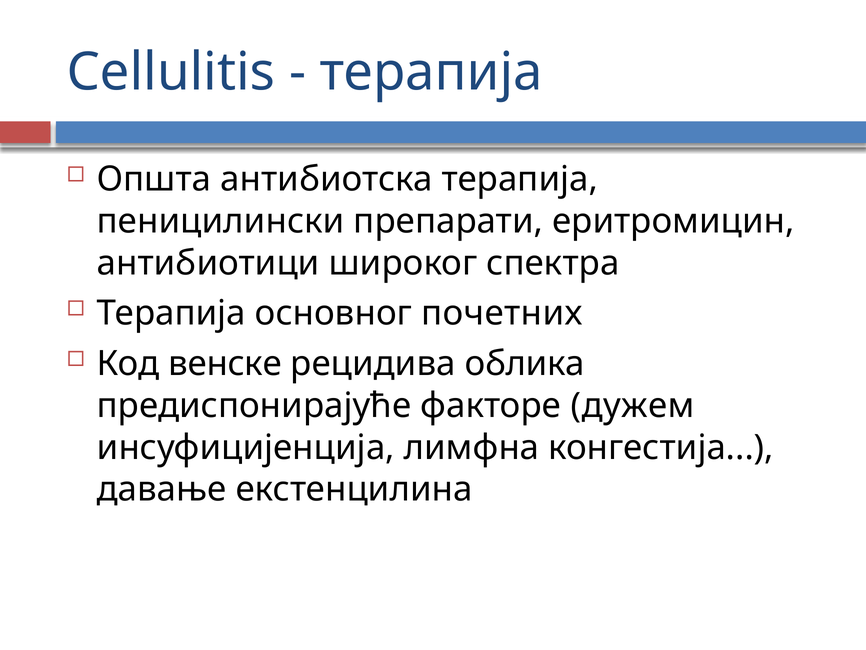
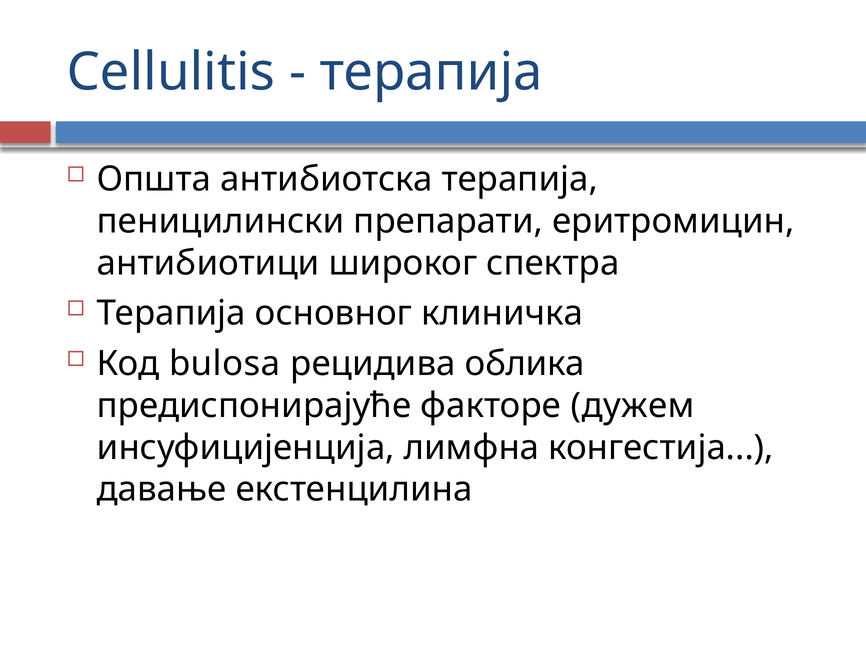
почетних: почетних -> клиничка
венске: венске -> bulosa
